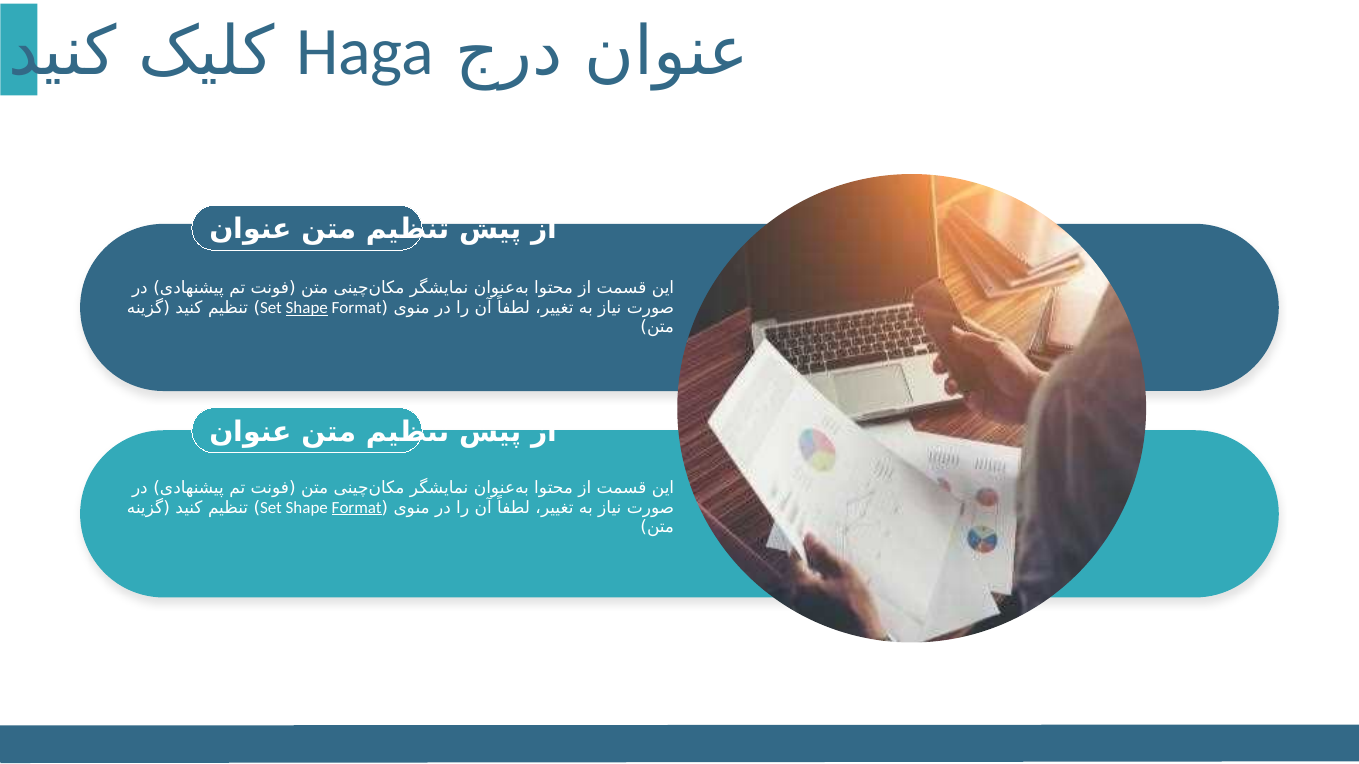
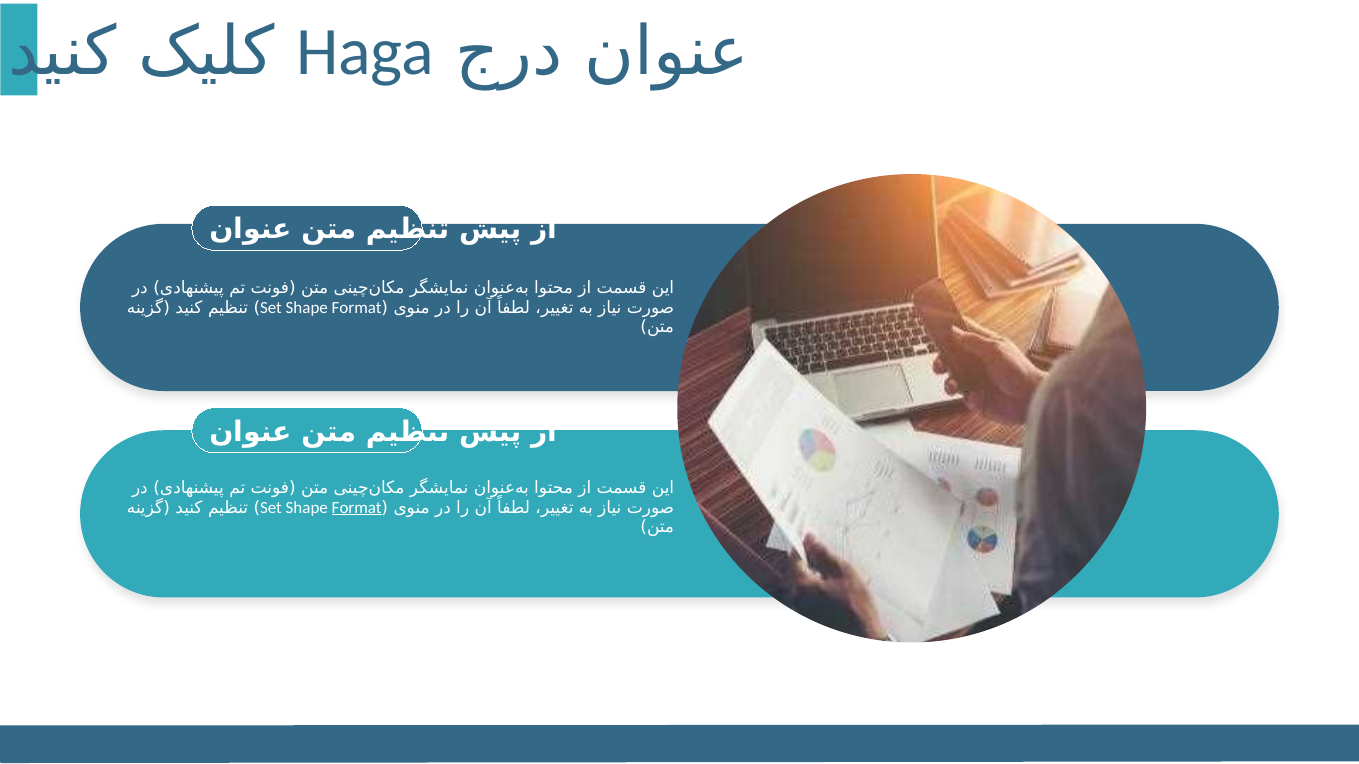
Shape at (307, 308) underline: present -> none
